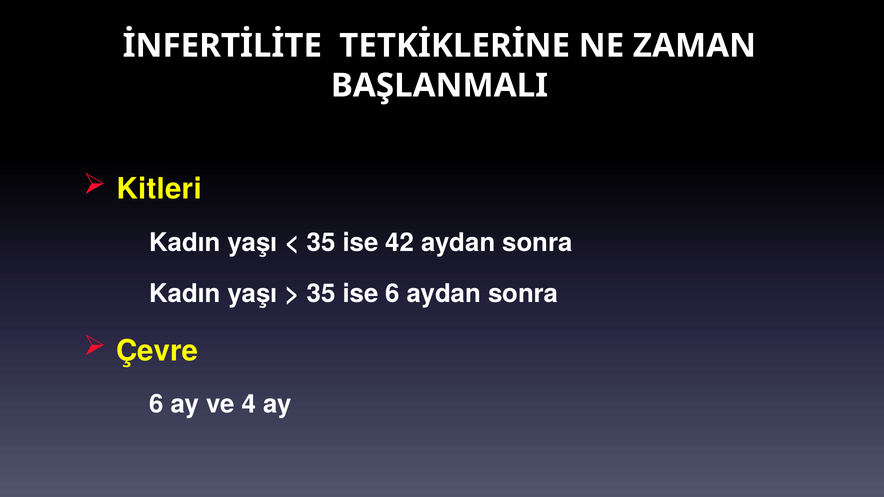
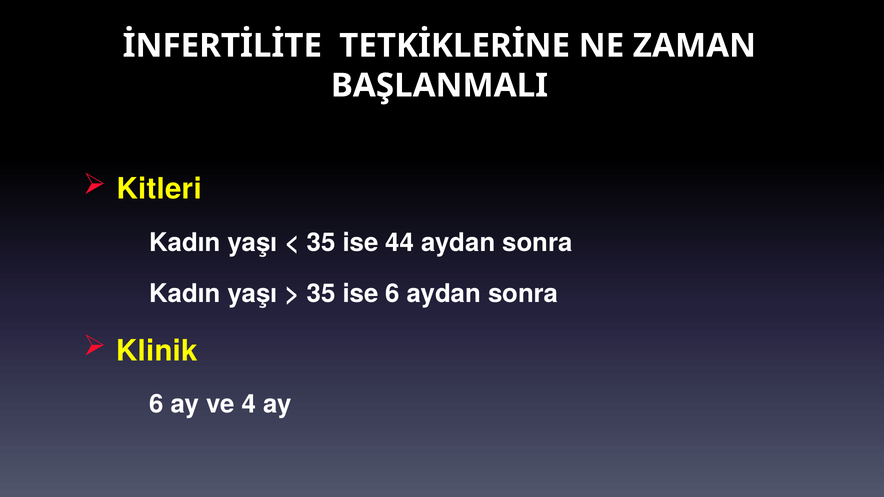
42: 42 -> 44
Çevre: Çevre -> Klinik
